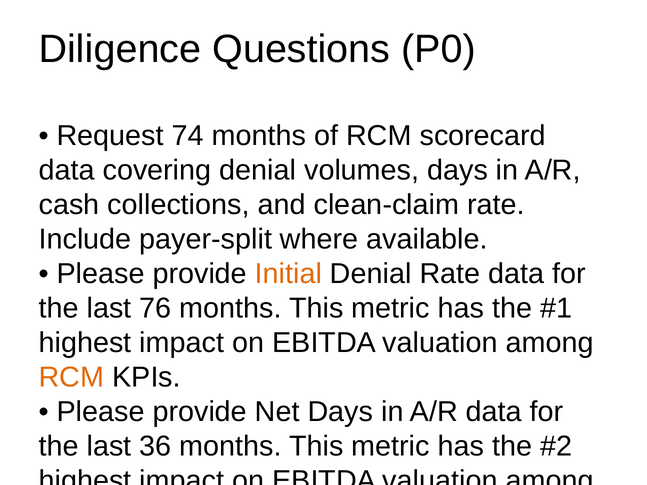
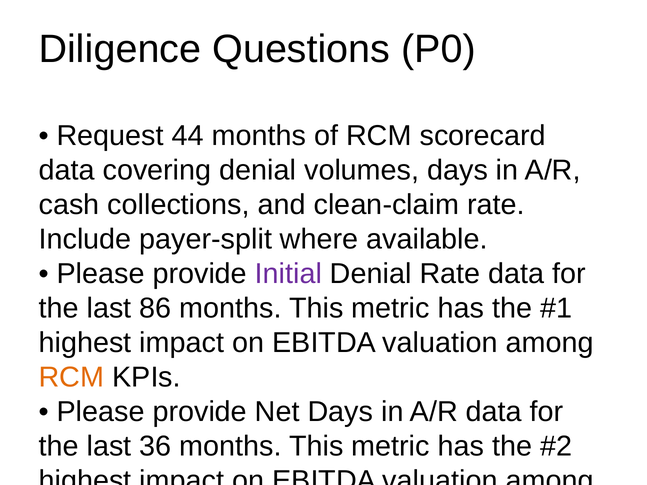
74: 74 -> 44
Initial colour: orange -> purple
76: 76 -> 86
